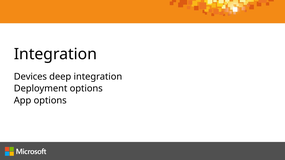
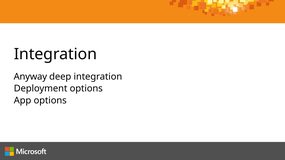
Devices: Devices -> Anyway
